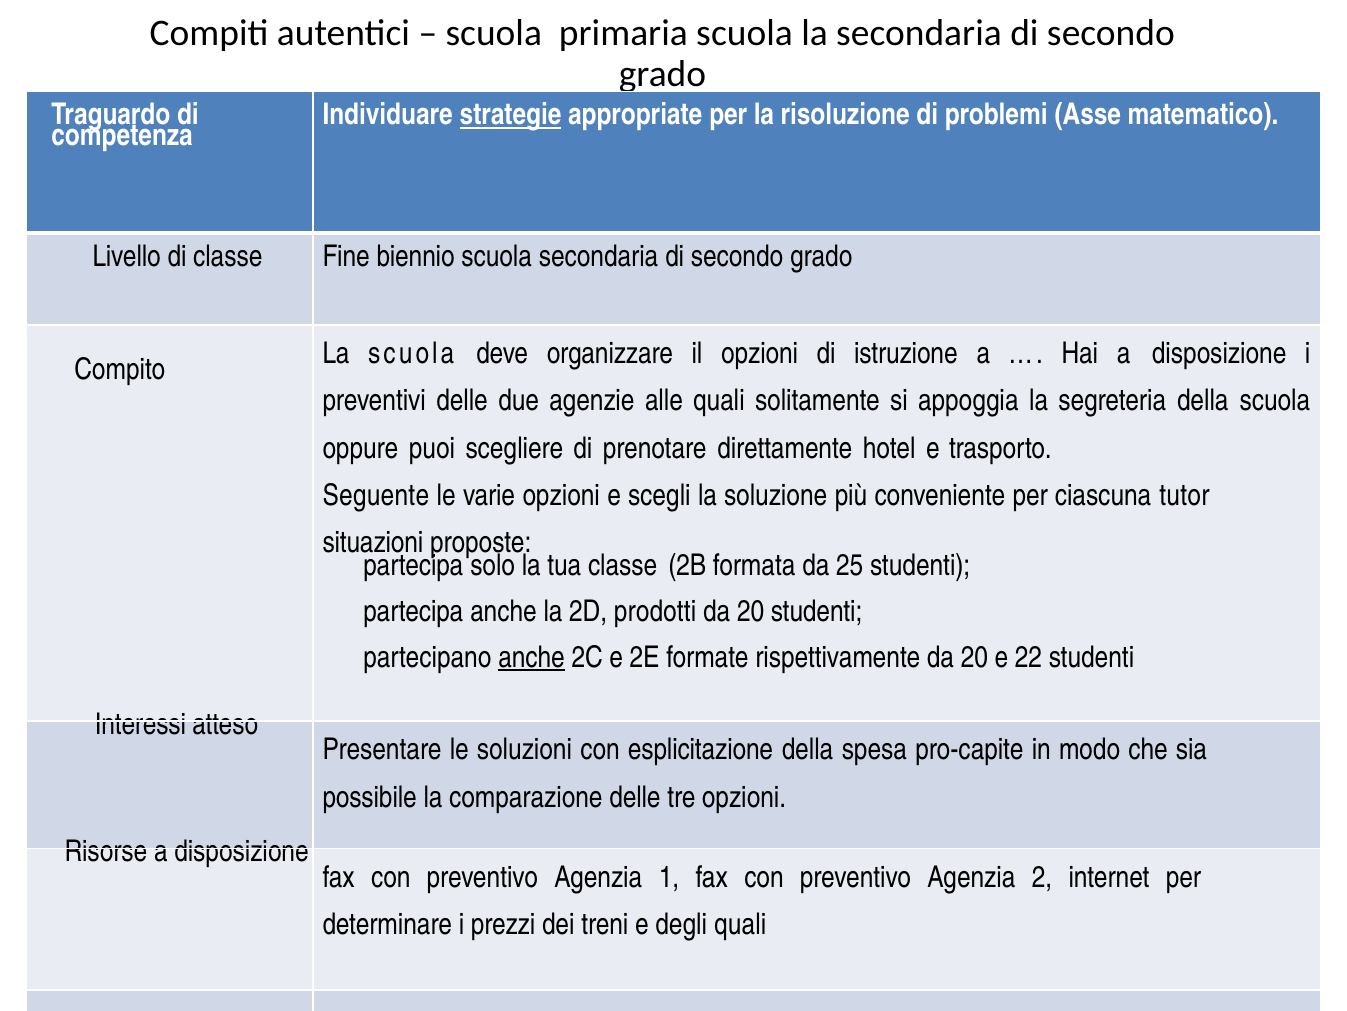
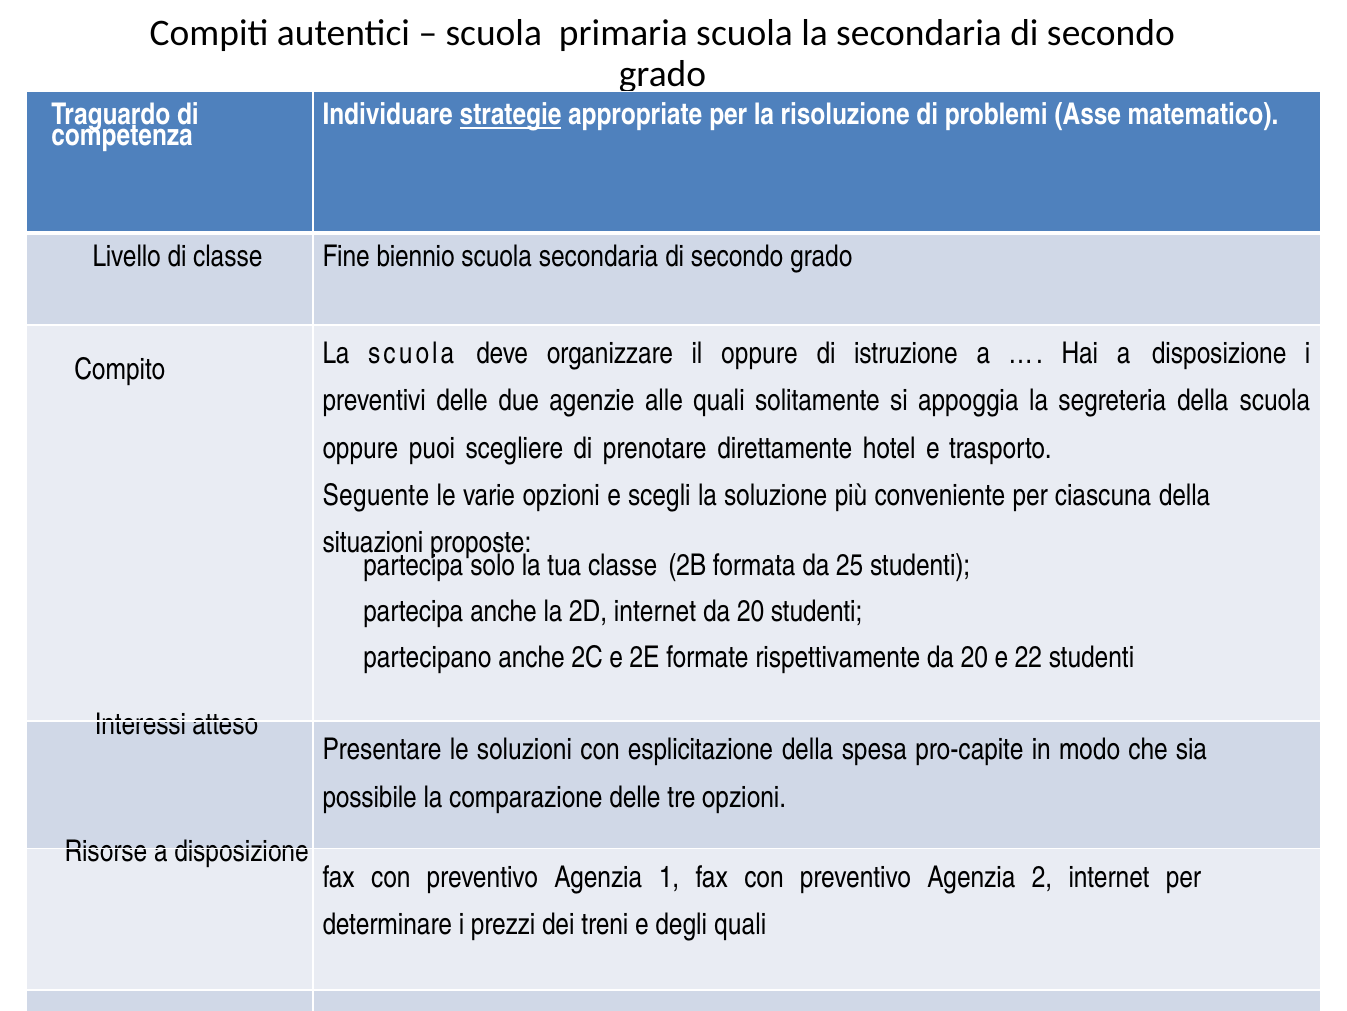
il opzioni: opzioni -> oppure
ciascuna tutor: tutor -> della
2D prodotti: prodotti -> internet
anche at (532, 657) underline: present -> none
